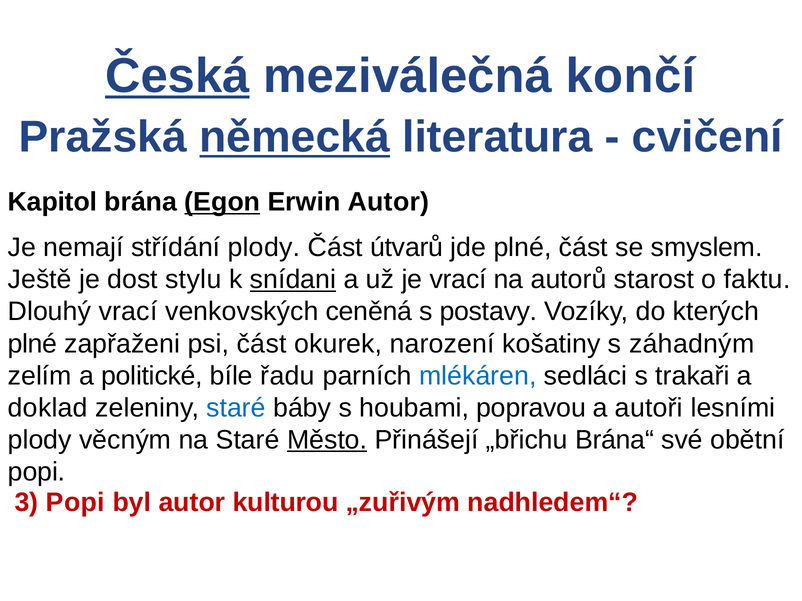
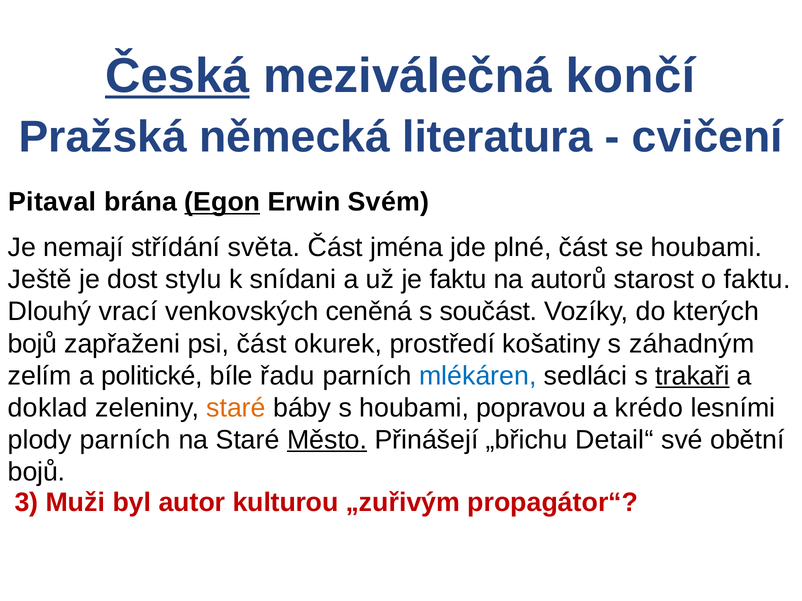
německá underline: present -> none
Kapitol: Kapitol -> Pitaval
Erwin Autor: Autor -> Svém
střídání plody: plody -> světa
útvarů: útvarů -> jména
se smyslem: smyslem -> houbami
snídani underline: present -> none
je vrací: vrací -> faktu
postavy: postavy -> součást
plné at (32, 344): plné -> bojů
narození: narození -> prostředí
trakaři underline: none -> present
staré at (236, 408) colour: blue -> orange
autoři: autoři -> krédo
plody věcným: věcným -> parních
Brána“: Brána“ -> Detail“
popi at (37, 472): popi -> bojů
3 Popi: Popi -> Muži
nadhledem“: nadhledem“ -> propagátor“
